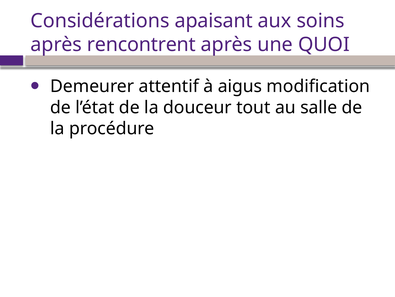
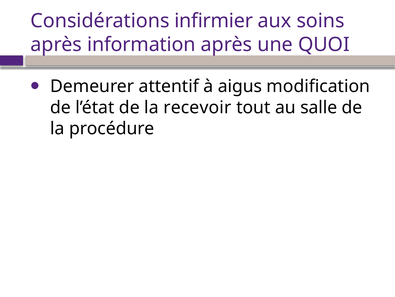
apaisant: apaisant -> infirmier
rencontrent: rencontrent -> information
douceur: douceur -> recevoir
